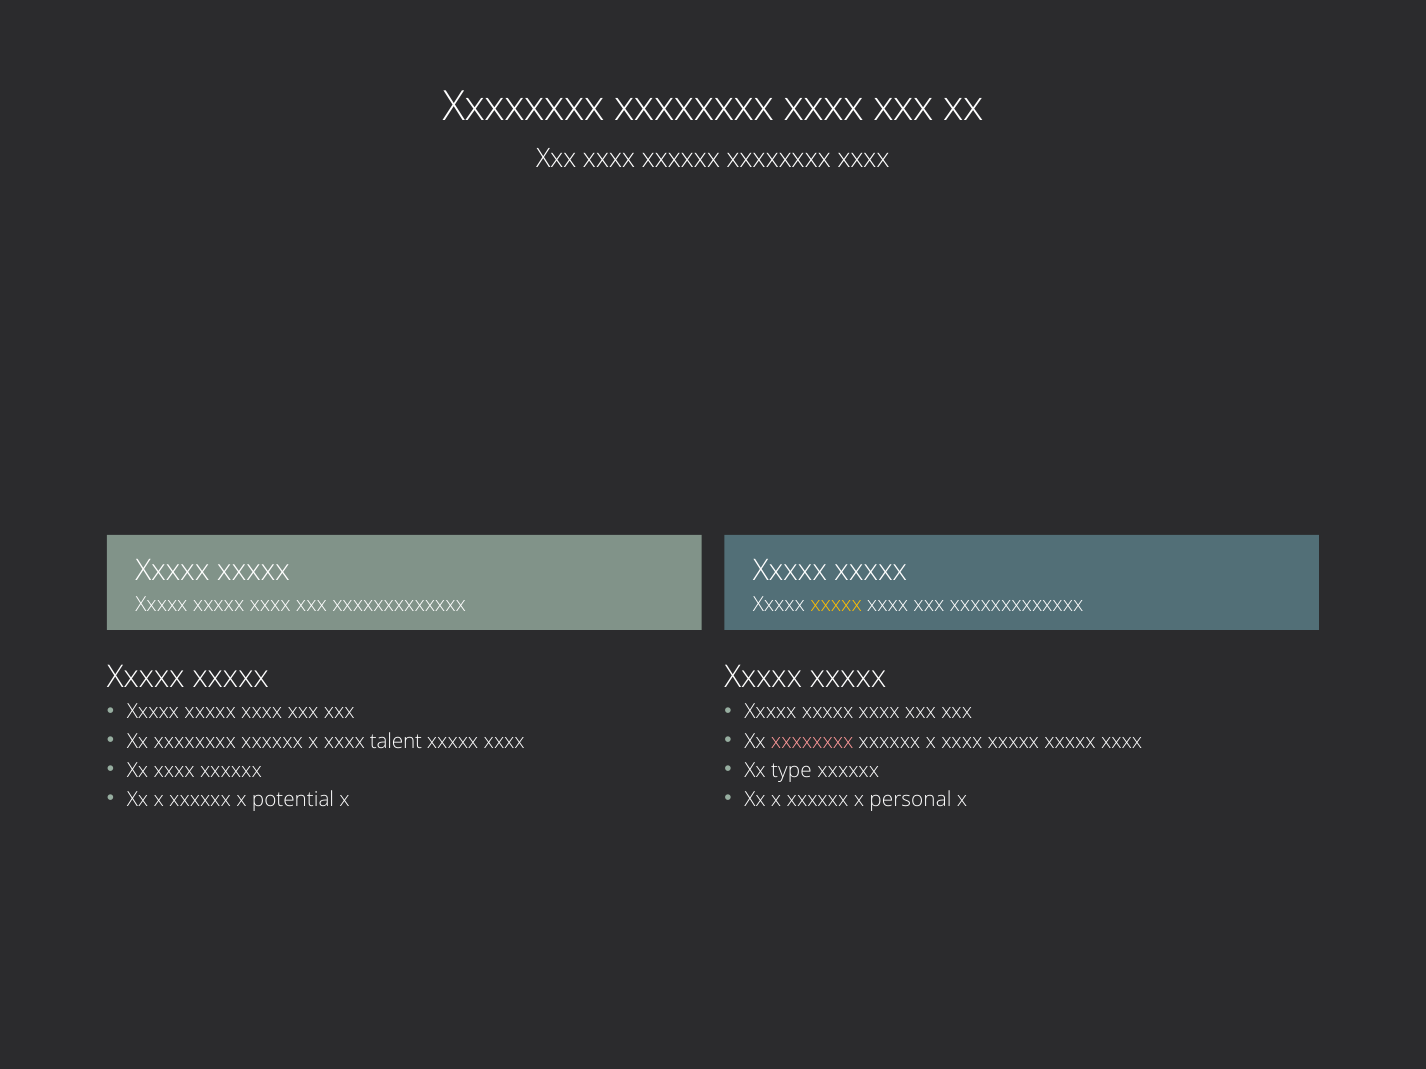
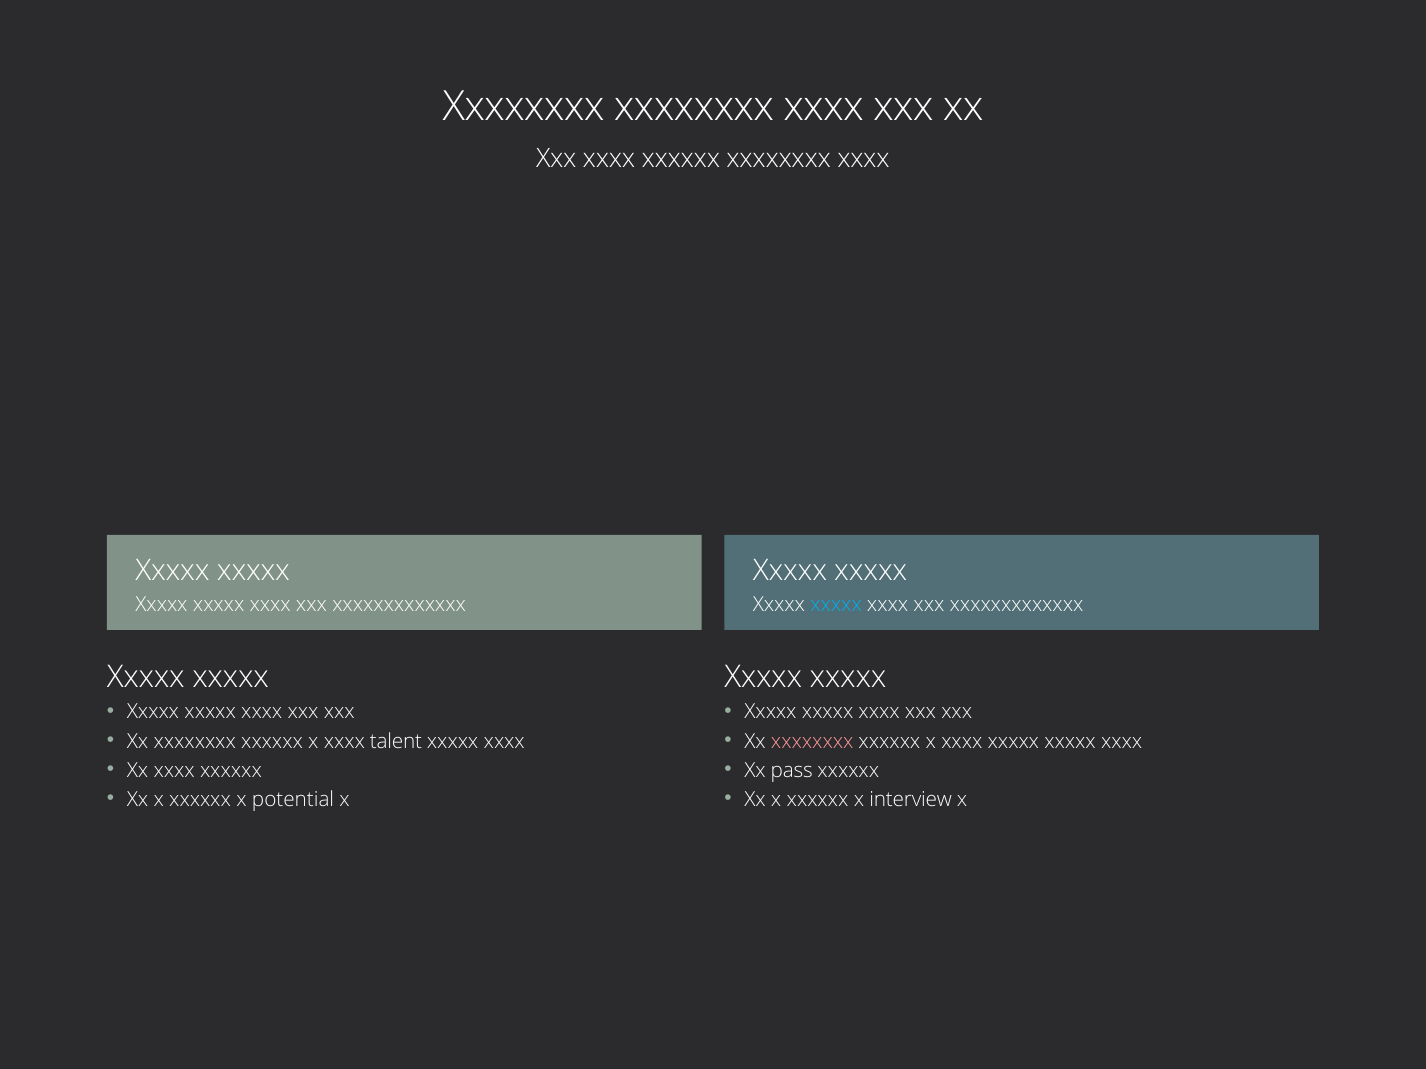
xxxxx at (836, 605) colour: yellow -> light blue
type: type -> pass
personal: personal -> interview
